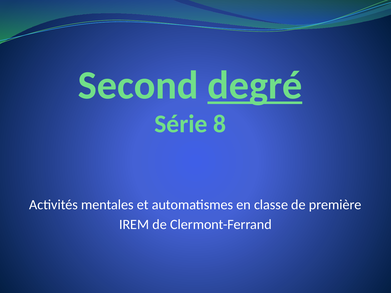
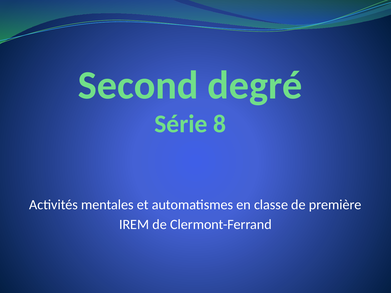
degré underline: present -> none
